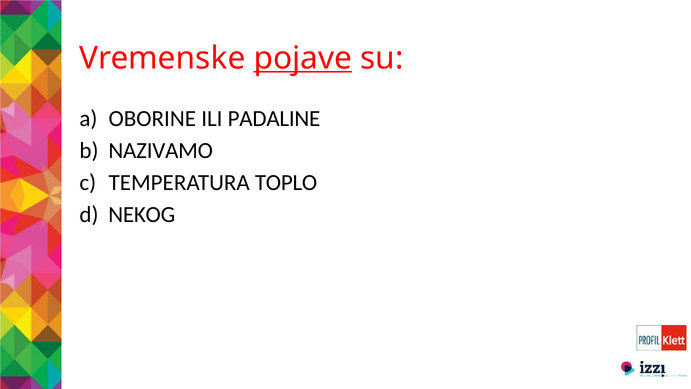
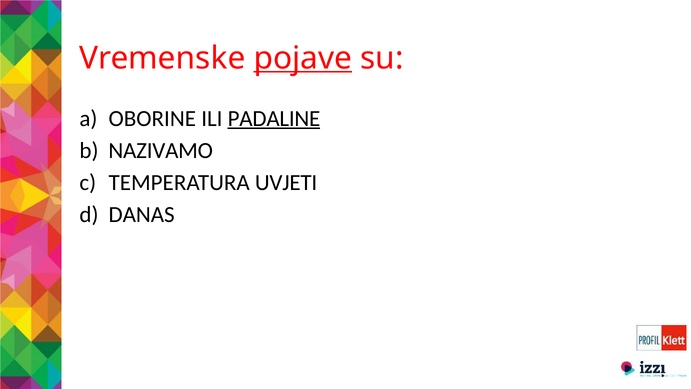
PADALINE underline: none -> present
TOPLO: TOPLO -> UVJETI
NEKOG: NEKOG -> DANAS
